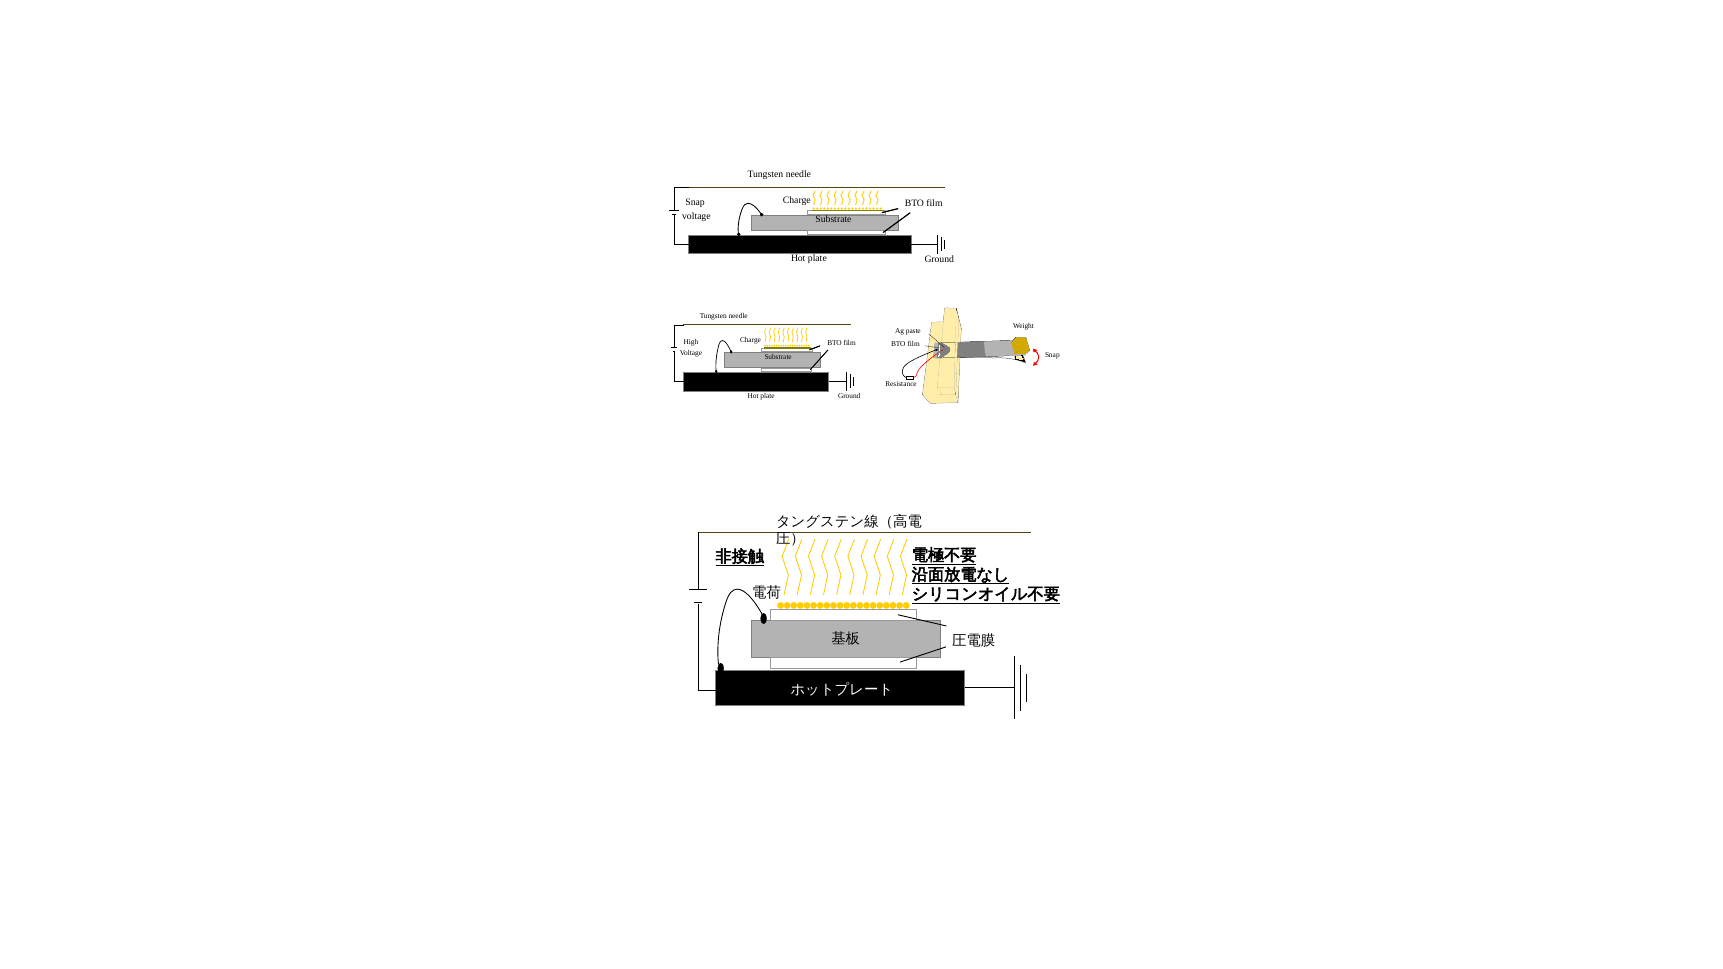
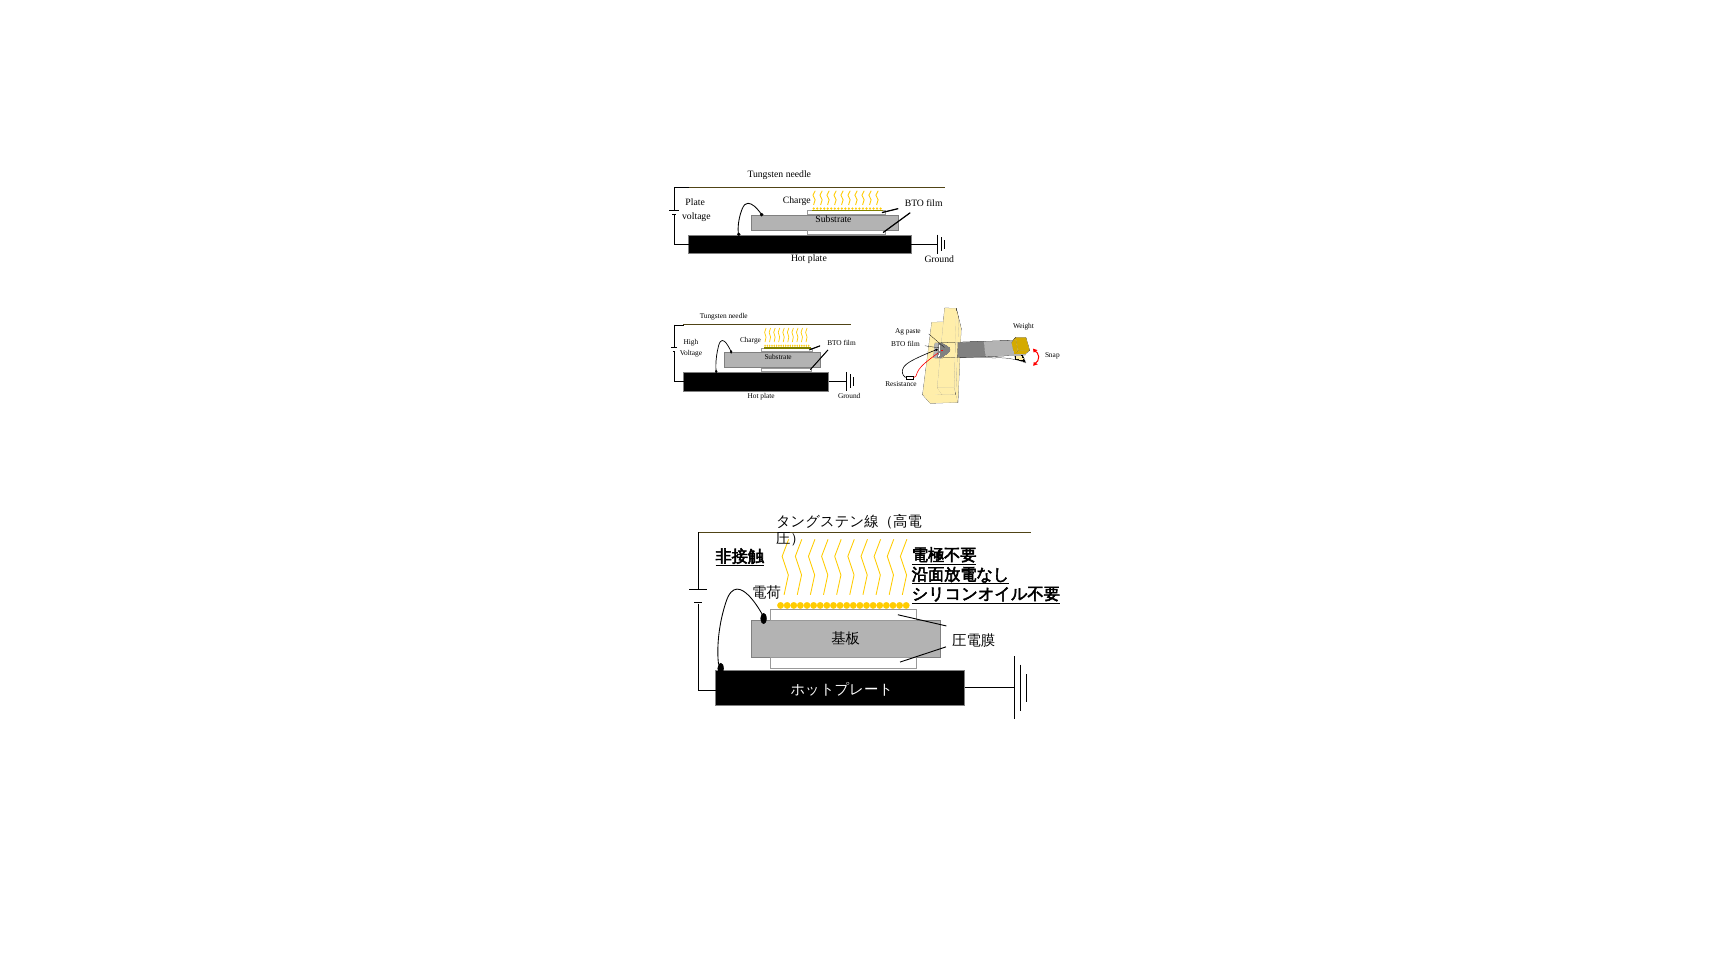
Snap at (695, 202): Snap -> Plate
